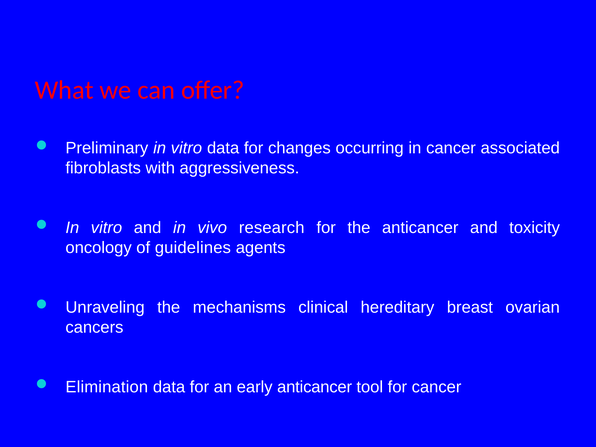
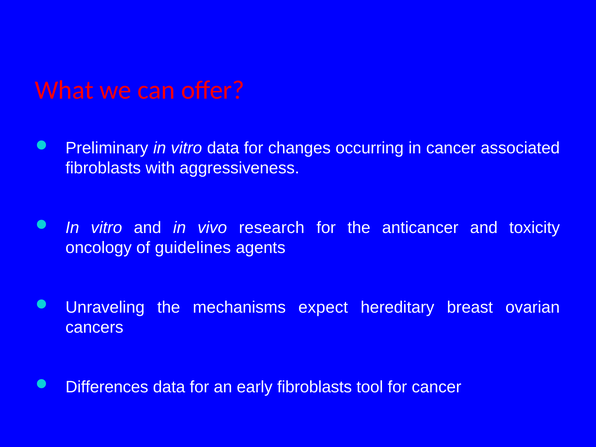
clinical: clinical -> expect
Elimination: Elimination -> Differences
early anticancer: anticancer -> fibroblasts
